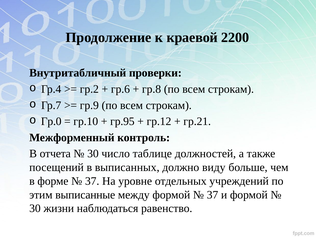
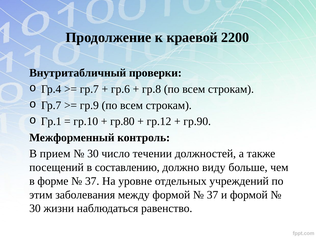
гр.2 at (89, 89): гр.2 -> гр.7
Гр.0: Гр.0 -> Гр.1
гр.95: гр.95 -> гр.80
гр.21: гр.21 -> гр.90
отчета: отчета -> прием
таблице: таблице -> течении
выписанных: выписанных -> составлению
выписанные: выписанные -> заболевания
